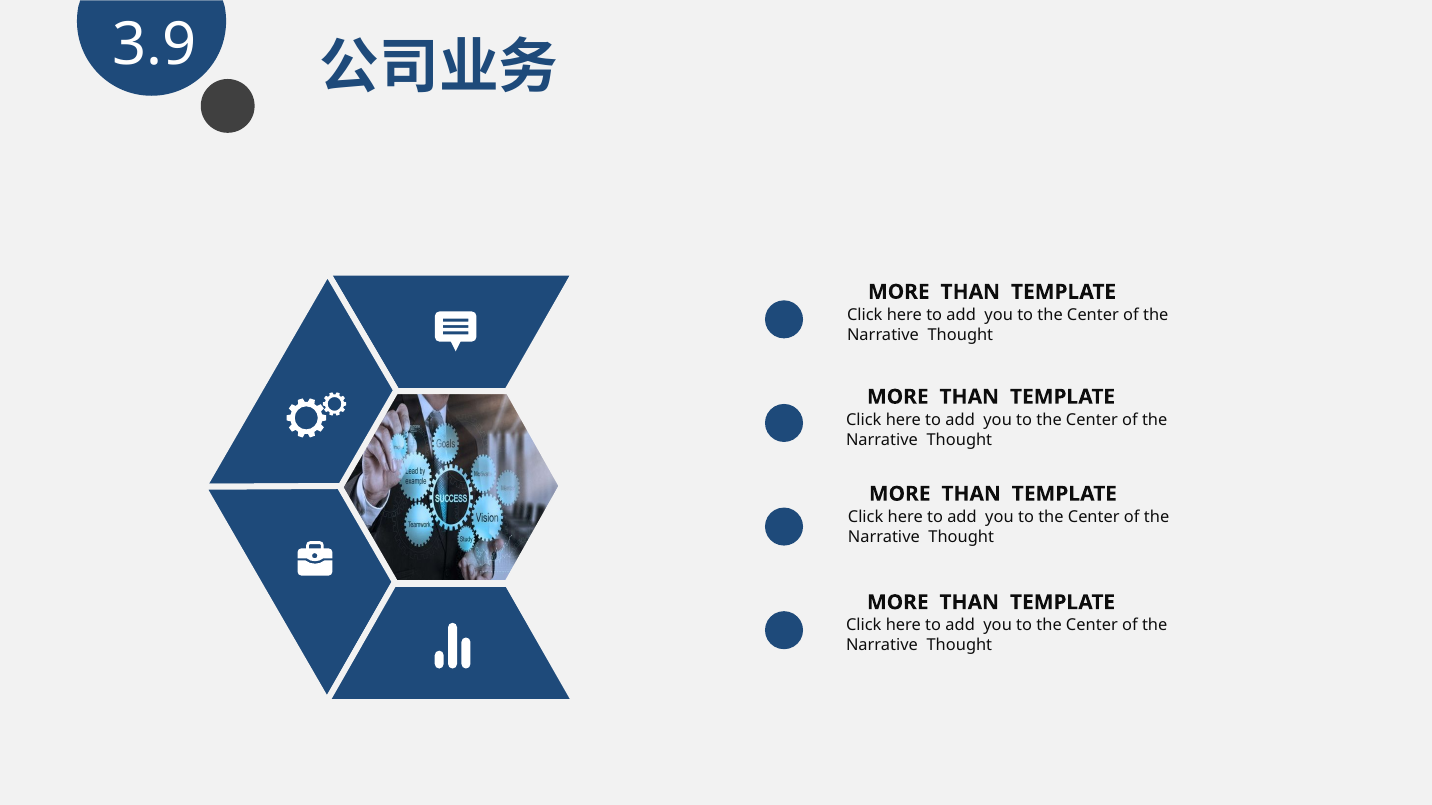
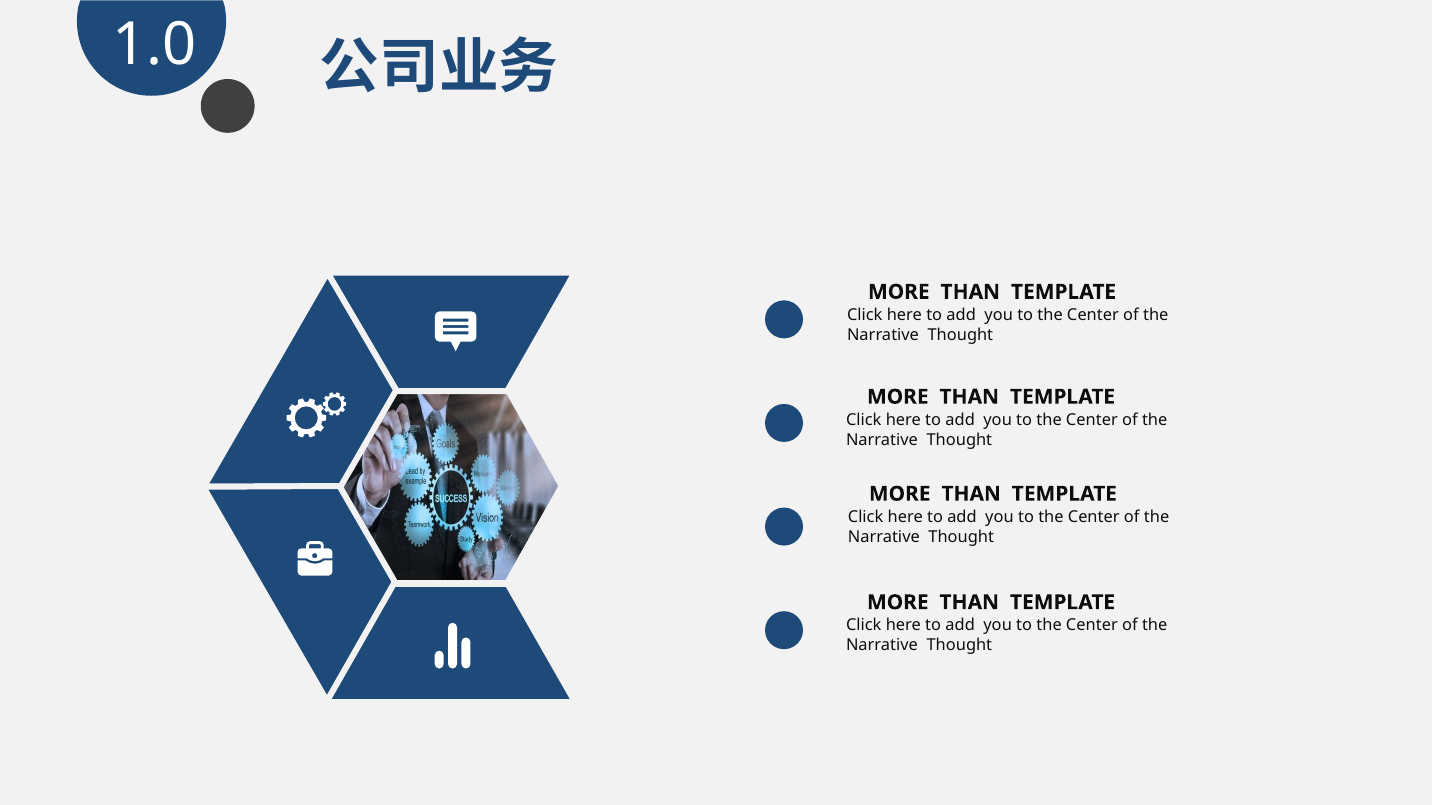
3.9: 3.9 -> 1.0
